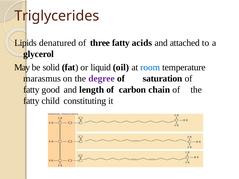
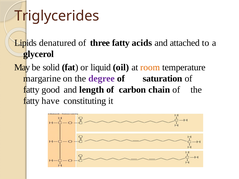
room colour: blue -> orange
marasmus: marasmus -> margarine
child: child -> have
